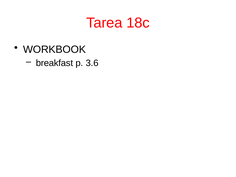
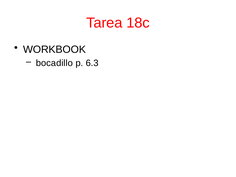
breakfast: breakfast -> bocadillo
3.6: 3.6 -> 6.3
